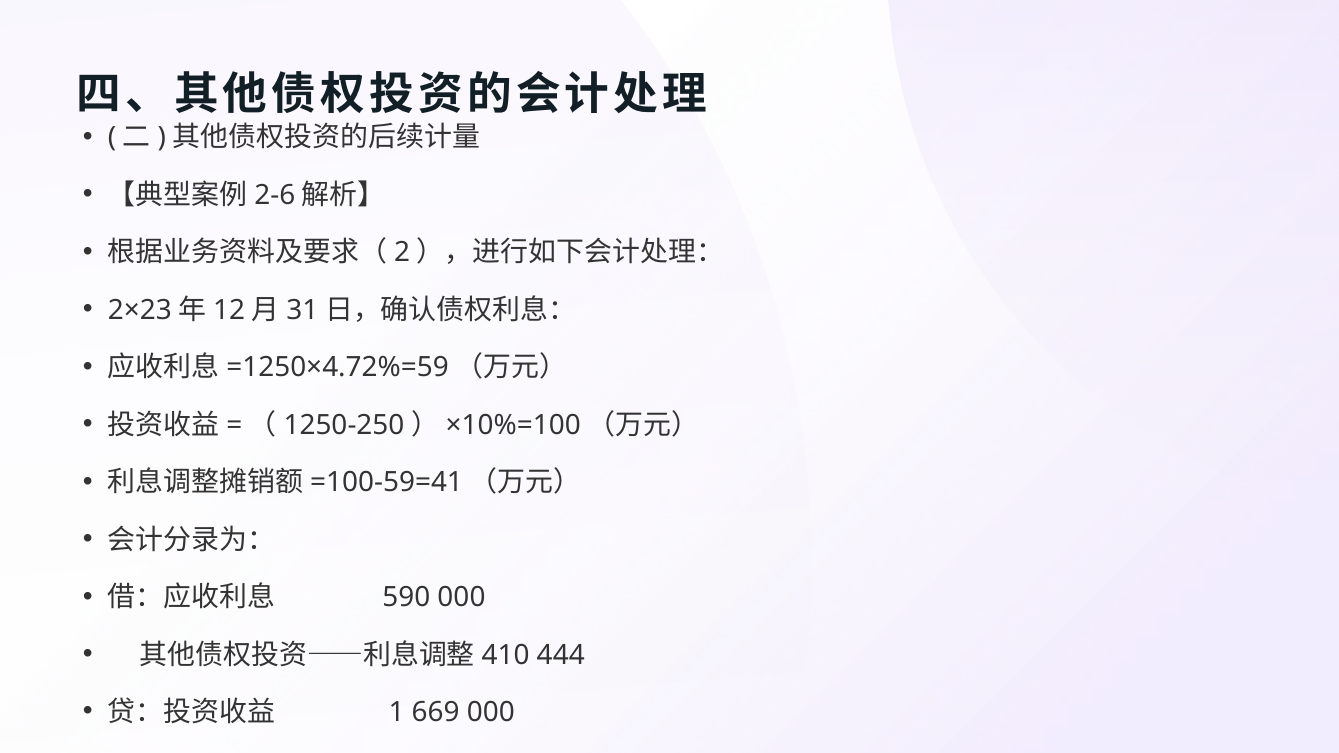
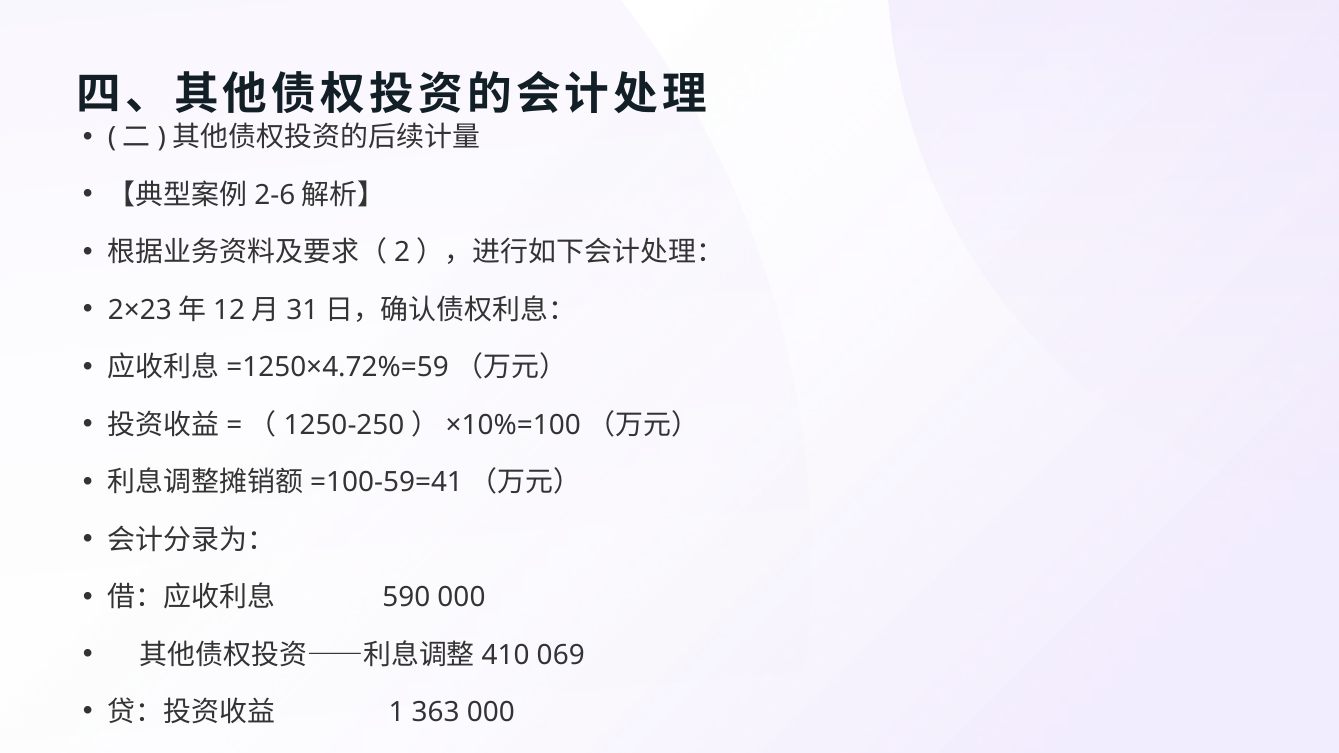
444: 444 -> 069
669: 669 -> 363
